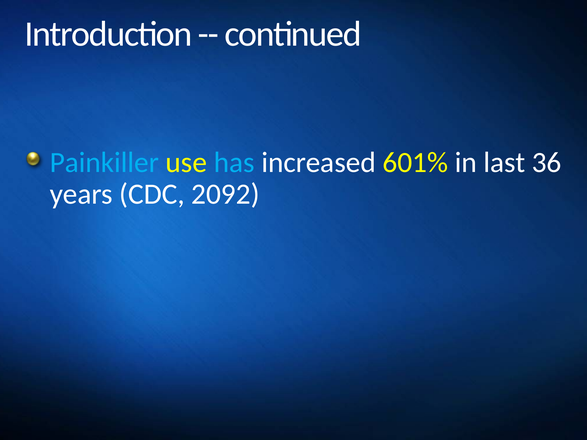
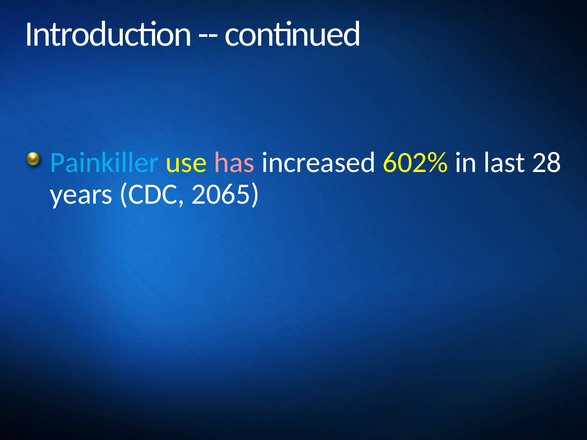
has colour: light blue -> pink
601%: 601% -> 602%
36: 36 -> 28
2092: 2092 -> 2065
